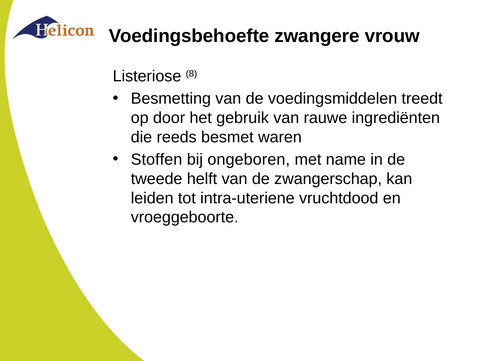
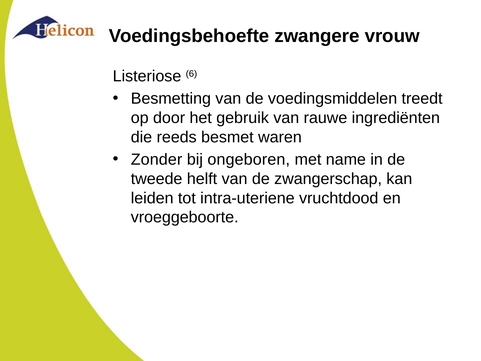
8: 8 -> 6
Stoffen: Stoffen -> Zonder
